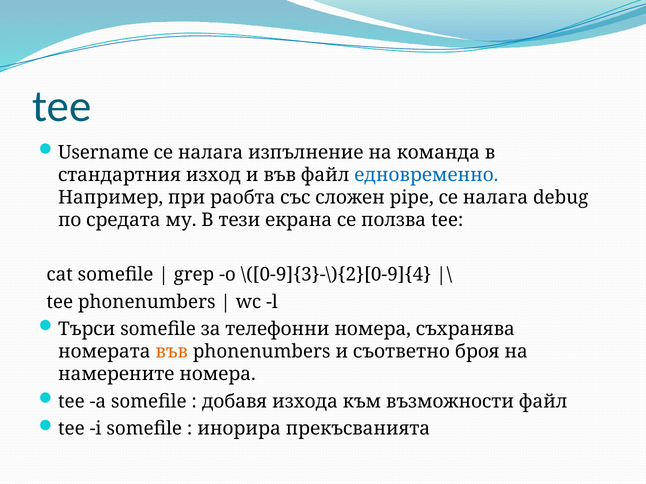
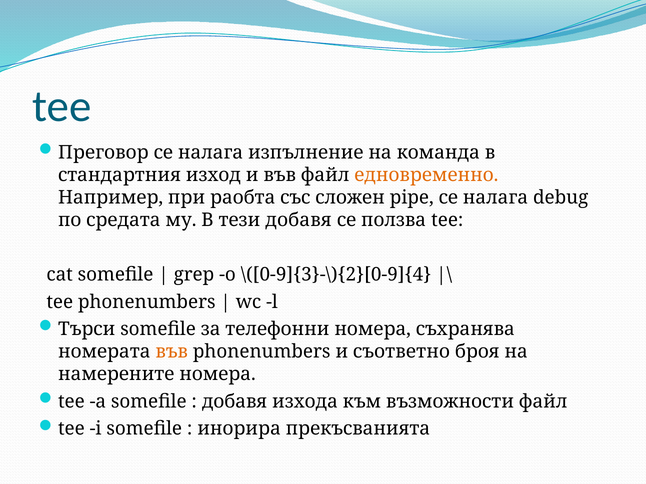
Username: Username -> Преговор
едновременно colour: blue -> orange
тези екрана: екрана -> добавя
